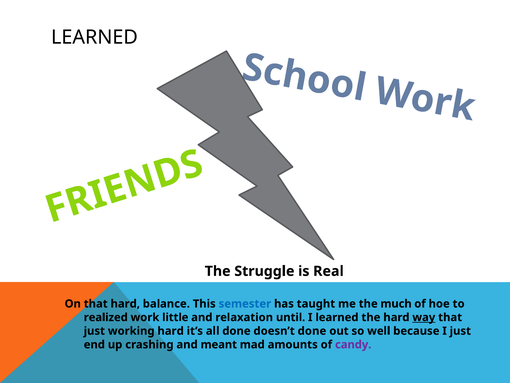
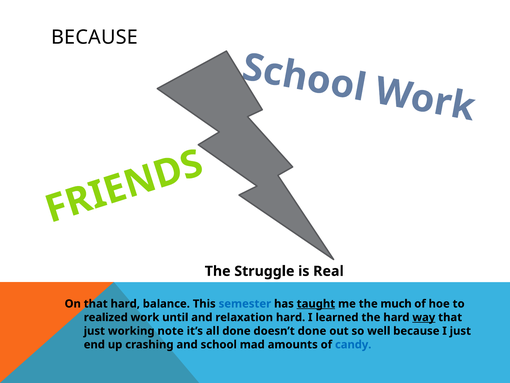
LEARNED at (95, 37): LEARNED -> BECAUSE
taught underline: none -> present
little: little -> until
relaxation until: until -> hard
working hard: hard -> note
meant: meant -> school
candy colour: purple -> blue
